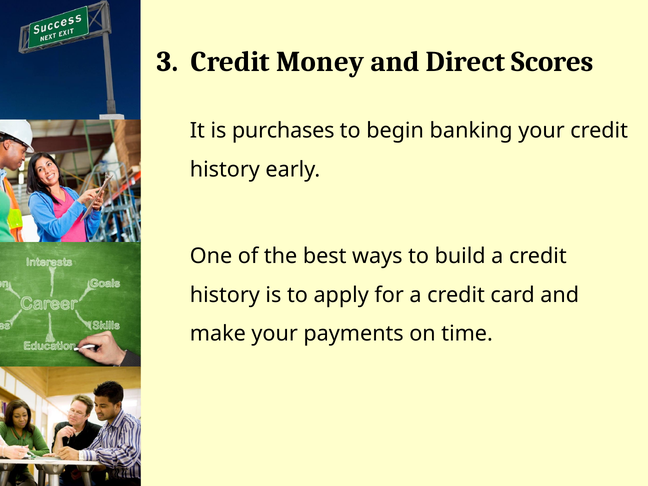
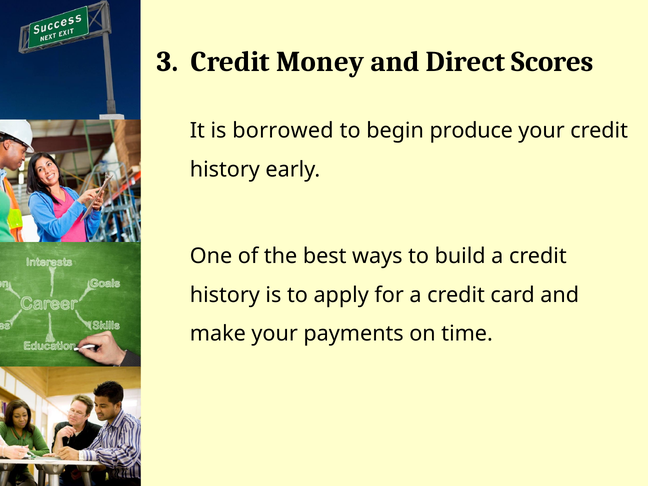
purchases: purchases -> borrowed
banking: banking -> produce
